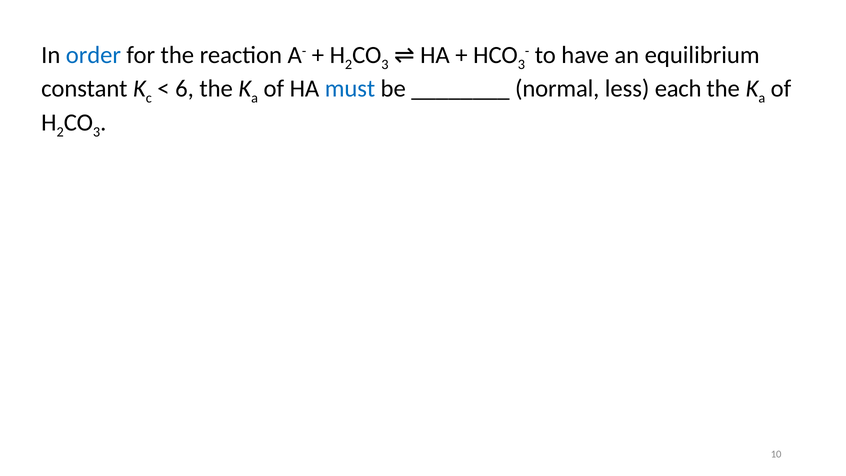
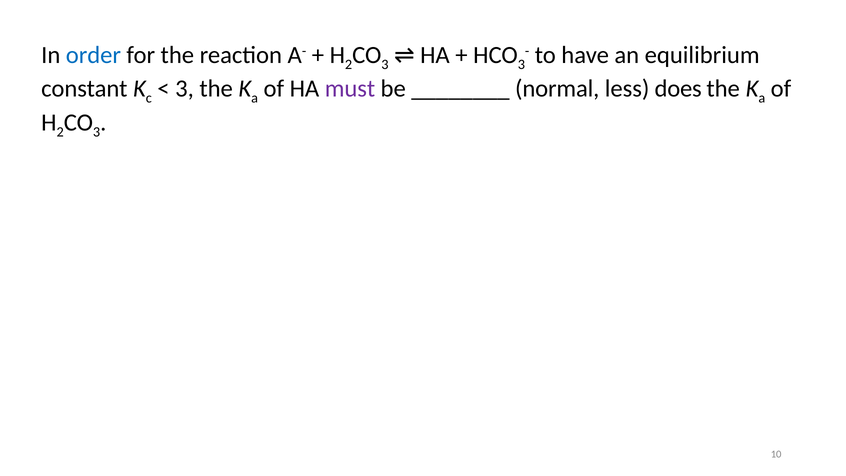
6 at (185, 89): 6 -> 3
must colour: blue -> purple
each: each -> does
